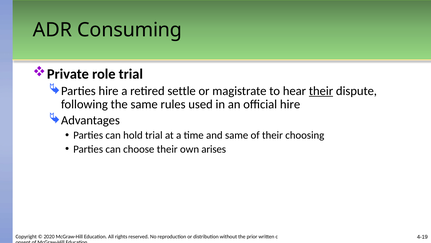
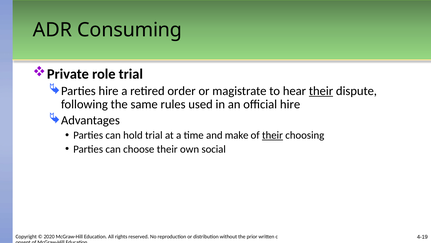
settle: settle -> order
and same: same -> make
their at (272, 135) underline: none -> present
arises: arises -> social
